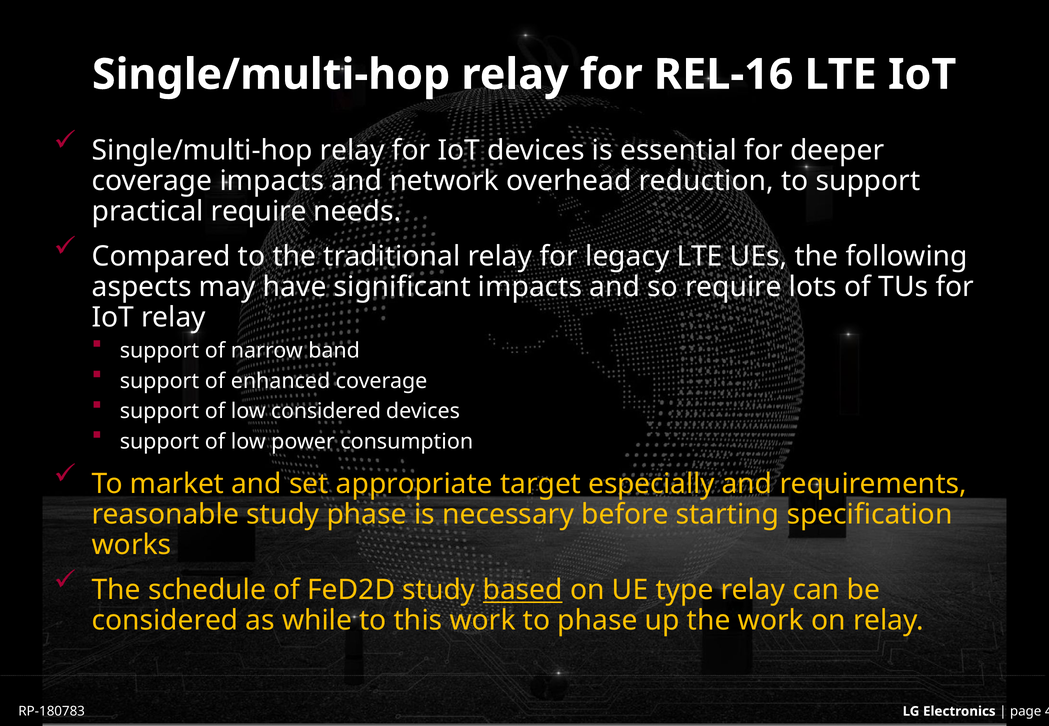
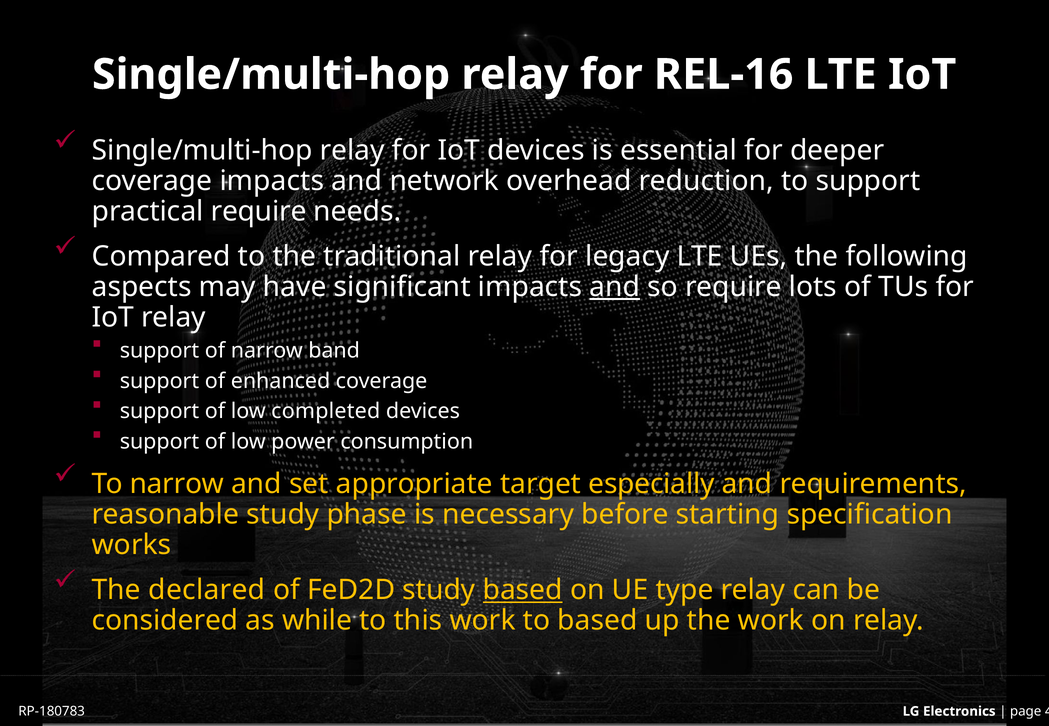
and at (615, 287) underline: none -> present
low considered: considered -> completed
To market: market -> narrow
schedule: schedule -> declared
to phase: phase -> based
